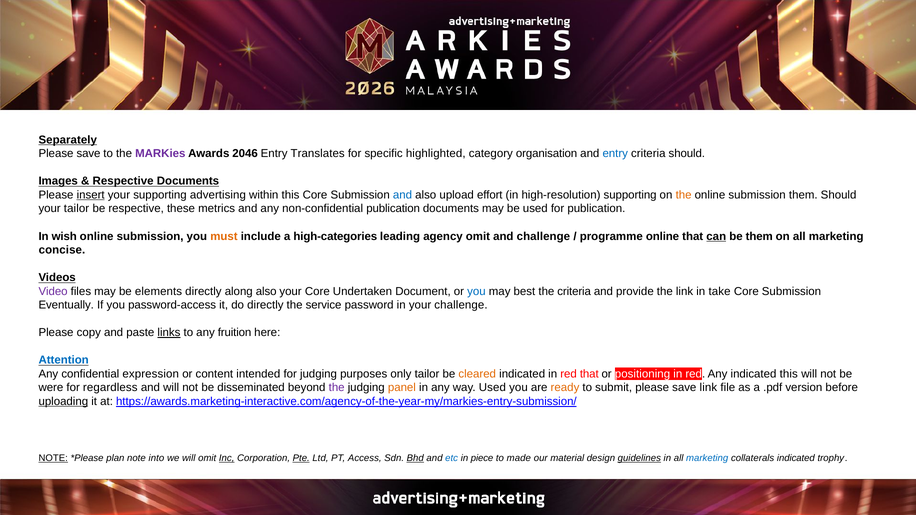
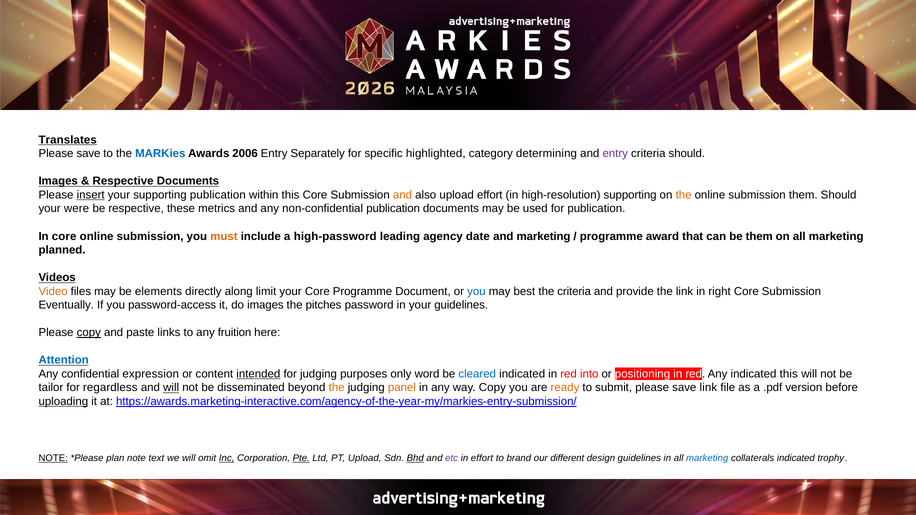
Separately: Separately -> Translates
MARKies colour: purple -> blue
2046: 2046 -> 2006
Translates: Translates -> Separately
organisation: organisation -> determining
entry at (615, 154) colour: blue -> purple
supporting advertising: advertising -> publication
and at (402, 195) colour: blue -> orange
your tailor: tailor -> were
In wish: wish -> core
high-categories: high-categories -> high-password
agency omit: omit -> date
and challenge: challenge -> marketing
programme online: online -> award
can underline: present -> none
concise: concise -> planned
Video colour: purple -> orange
along also: also -> limit
Core Undertaken: Undertaken -> Programme
take: take -> right
do directly: directly -> images
service: service -> pitches
your challenge: challenge -> guidelines
copy at (89, 333) underline: none -> present
links underline: present -> none
intended underline: none -> present
only tailor: tailor -> word
cleared colour: orange -> blue
red that: that -> into
were: were -> tailor
will at (171, 388) underline: none -> present
the at (337, 388) colour: purple -> orange
way Used: Used -> Copy
into: into -> text
PT Access: Access -> Upload
etc colour: blue -> purple
in piece: piece -> effort
made: made -> brand
material: material -> different
guidelines at (639, 459) underline: present -> none
